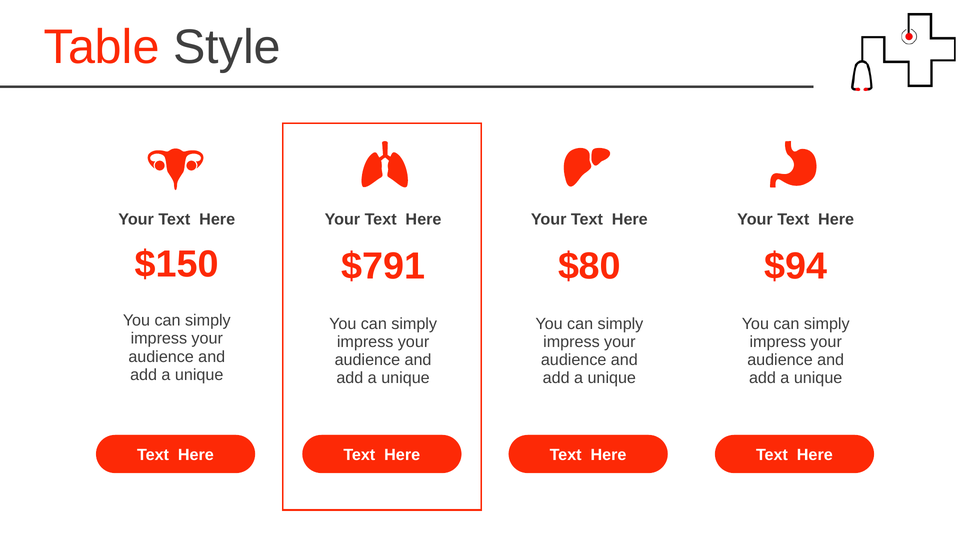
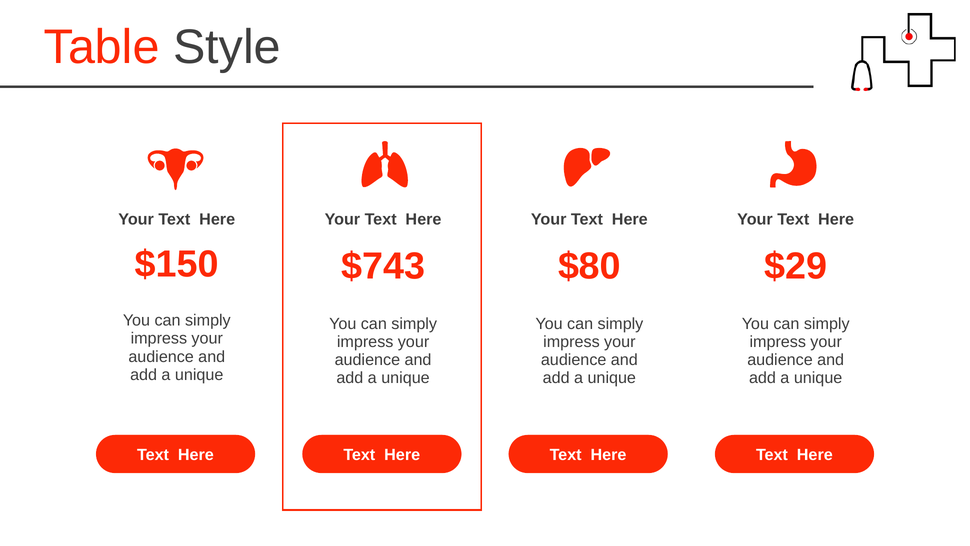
$791: $791 -> $743
$94: $94 -> $29
